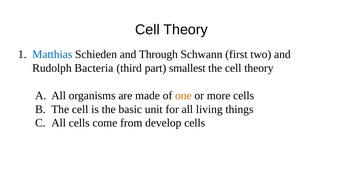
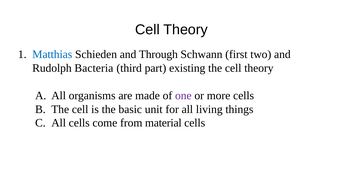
smallest: smallest -> existing
one colour: orange -> purple
develop: develop -> material
